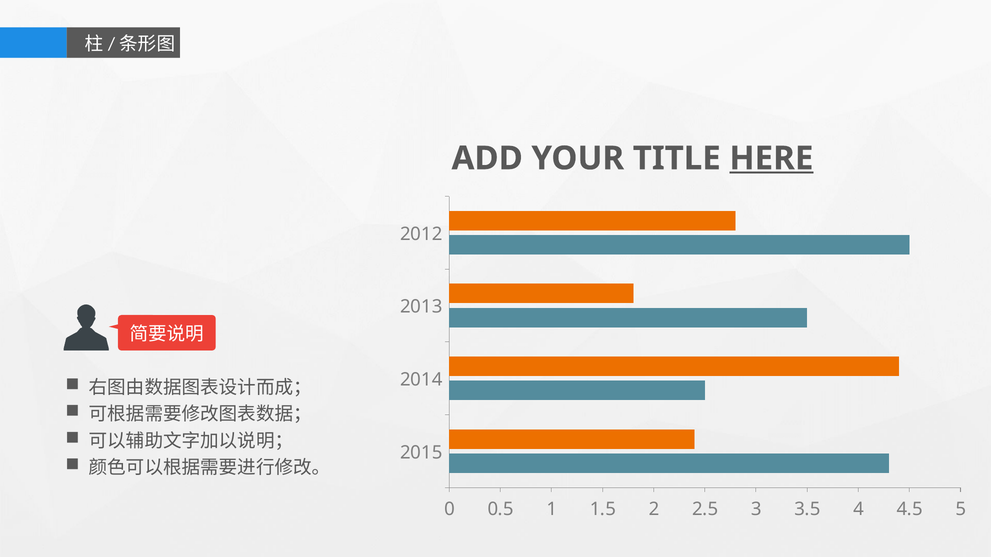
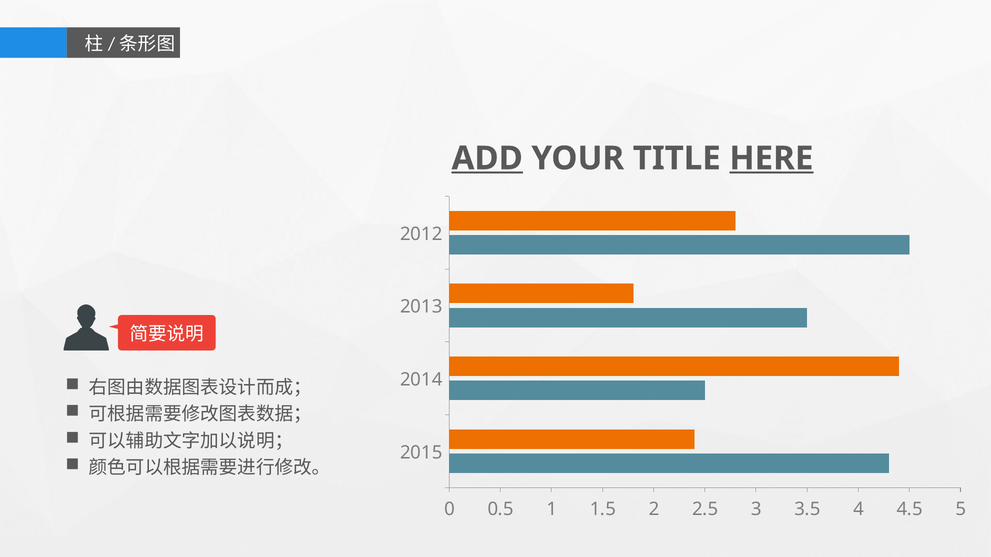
ADD underline: none -> present
